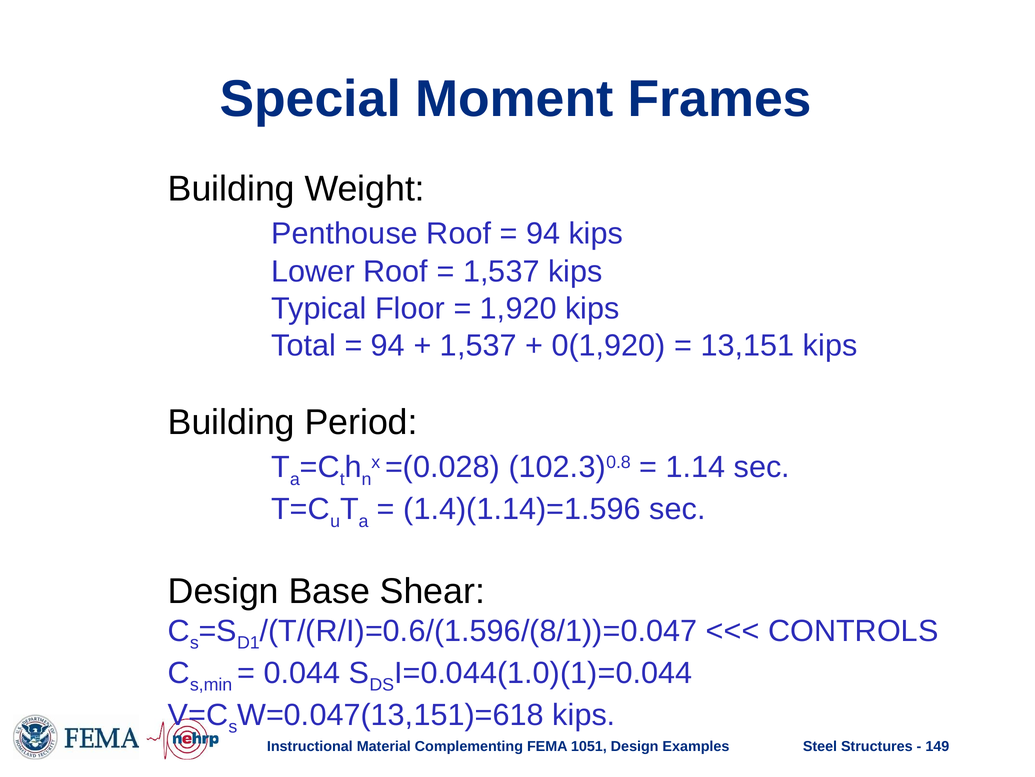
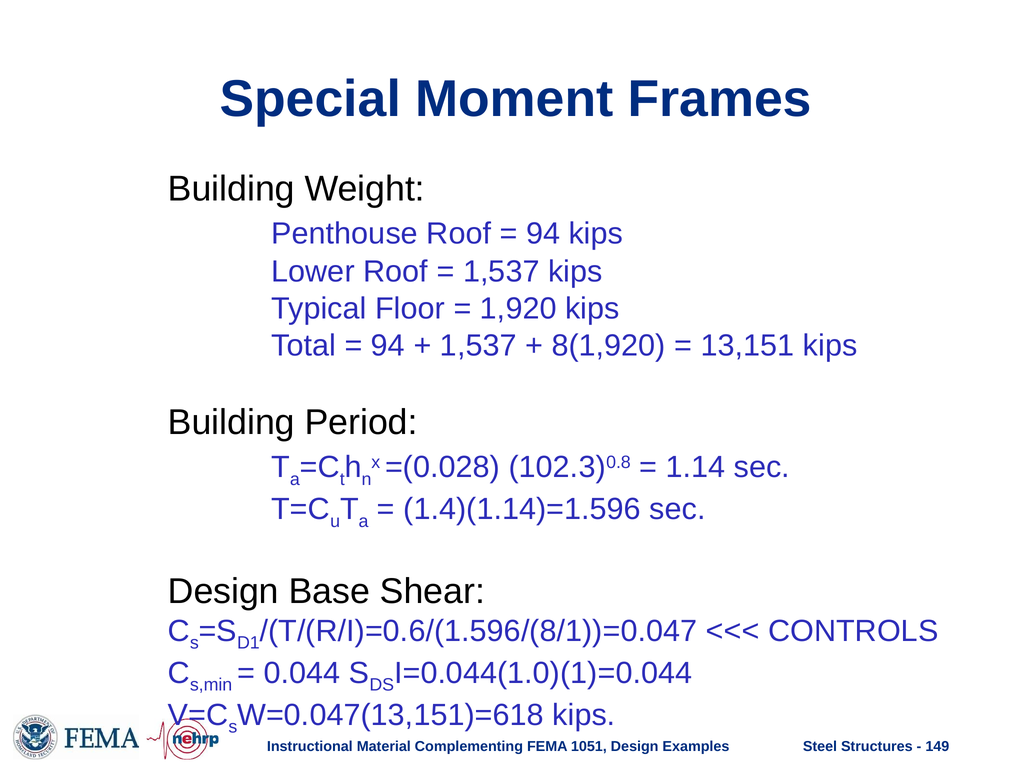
0(1,920: 0(1,920 -> 8(1,920
